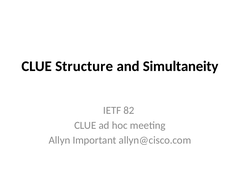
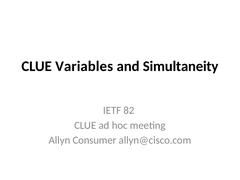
Structure: Structure -> Variables
Important: Important -> Consumer
